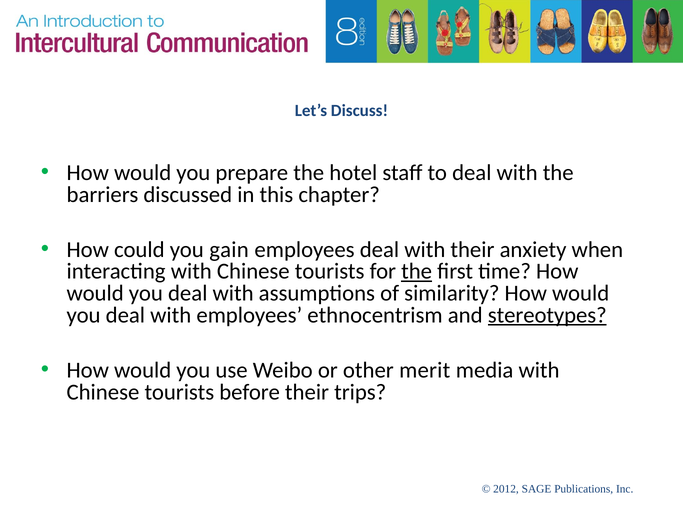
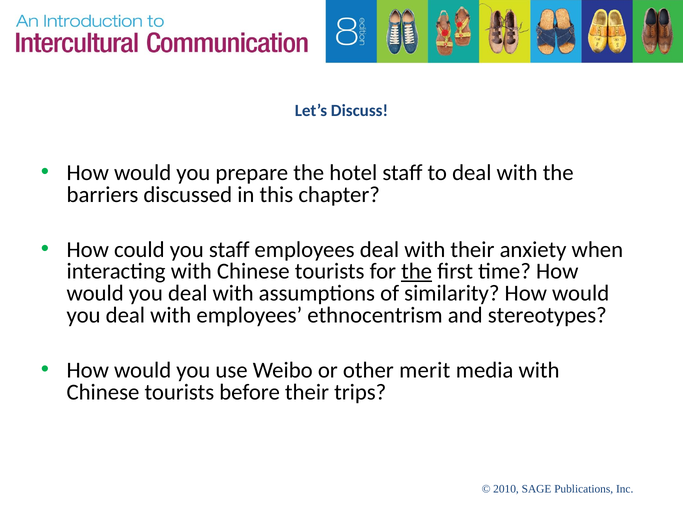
you gain: gain -> staff
stereotypes underline: present -> none
2012: 2012 -> 2010
